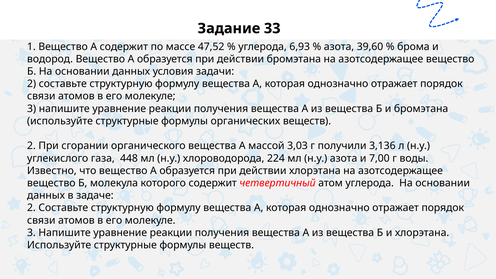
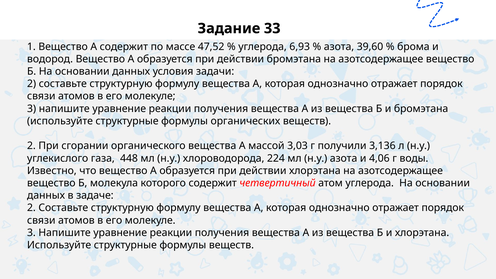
7,00: 7,00 -> 4,06
